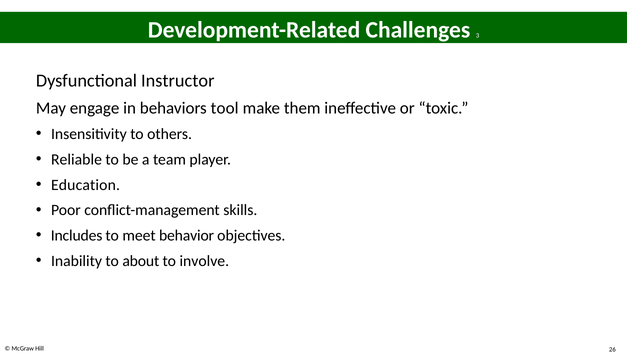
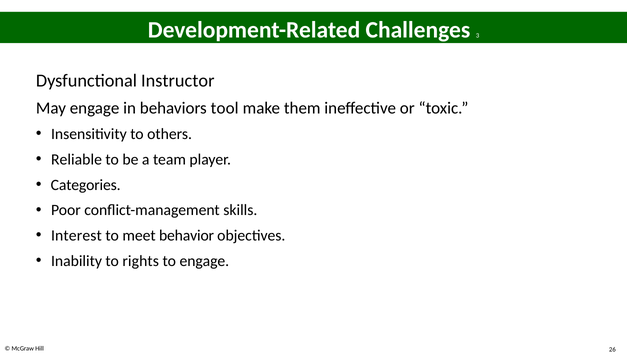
Education: Education -> Categories
Includes: Includes -> Interest
about: about -> rights
to involve: involve -> engage
